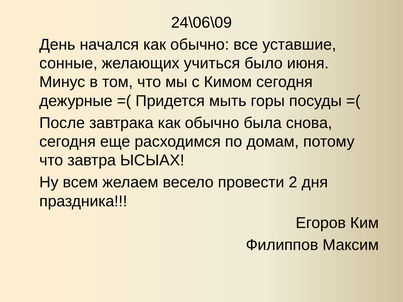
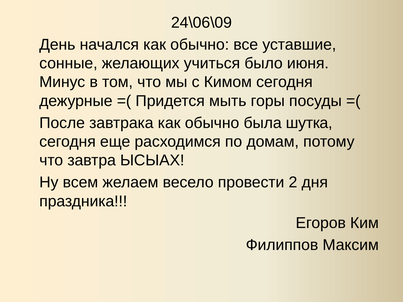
снова: снова -> шутка
